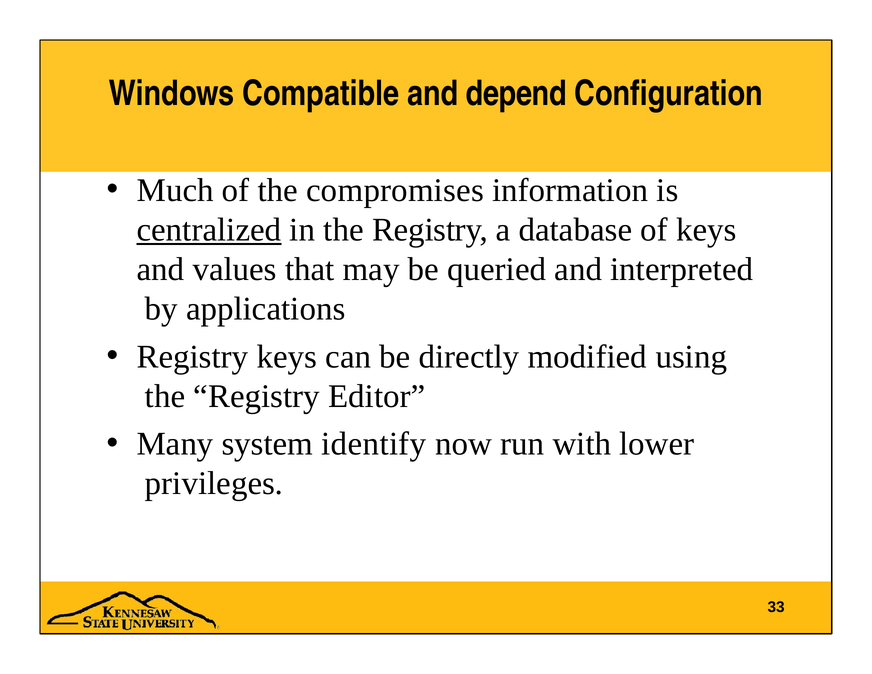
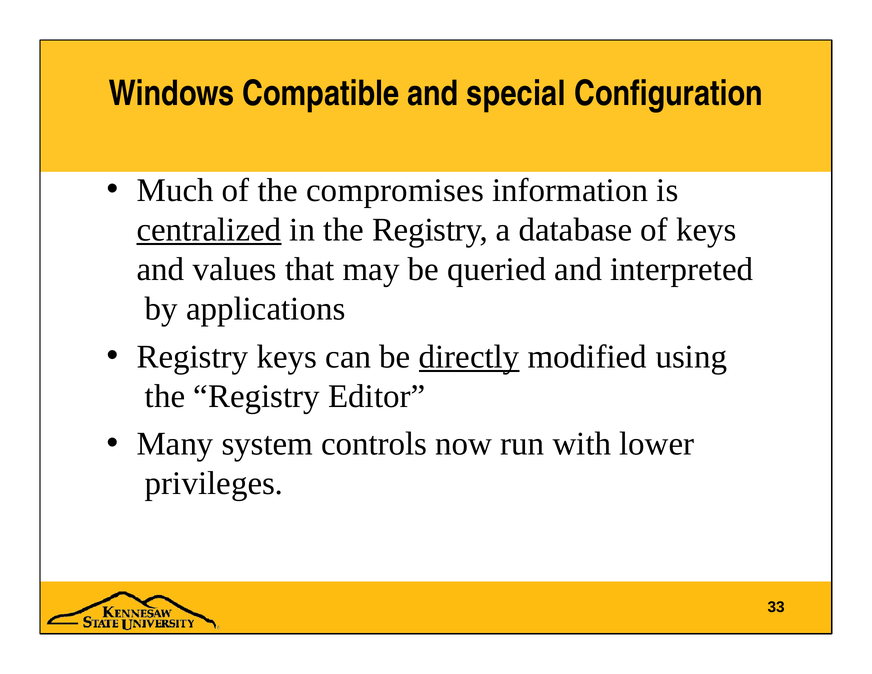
depend: depend -> special
directly underline: none -> present
identify: identify -> controls
